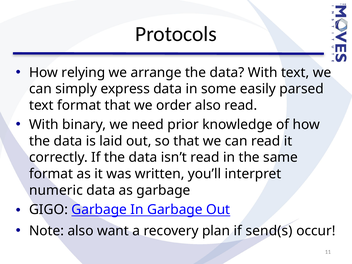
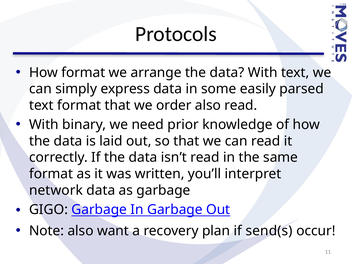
How relying: relying -> format
numeric: numeric -> network
